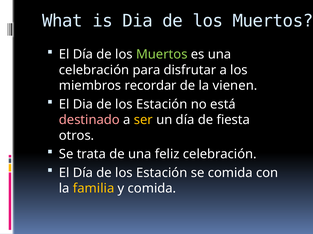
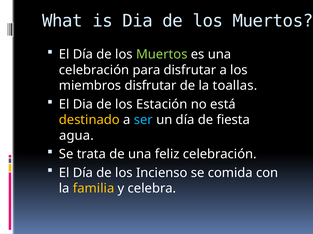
miembros recordar: recordar -> disfrutar
vienen: vienen -> toallas
destinado colour: pink -> yellow
ser colour: yellow -> light blue
otros: otros -> agua
Día de los Estación: Estación -> Incienso
y comida: comida -> celebra
